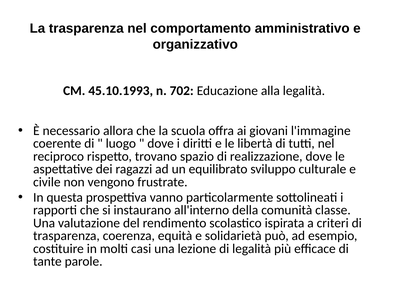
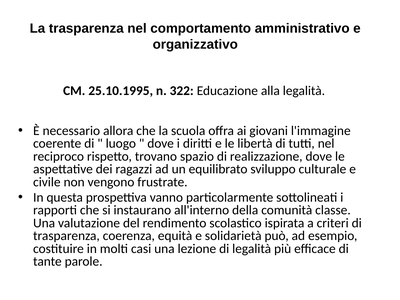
45.10.1993: 45.10.1993 -> 25.10.1995
702: 702 -> 322
